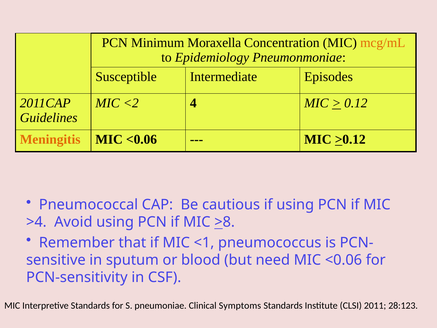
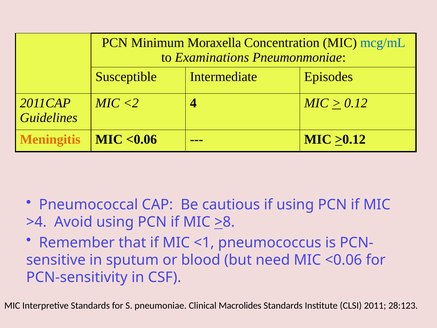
mcg/mL colour: orange -> blue
Epidemiology: Epidemiology -> Examinations
Symptoms: Symptoms -> Macrolides
